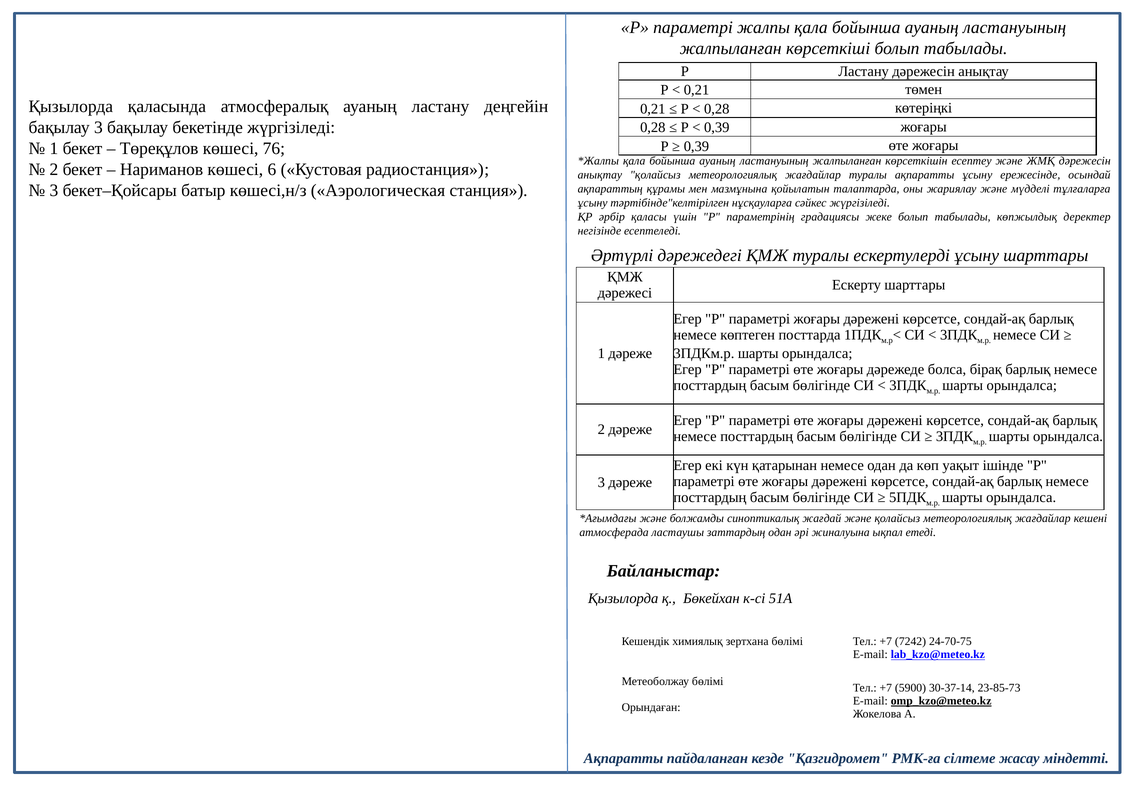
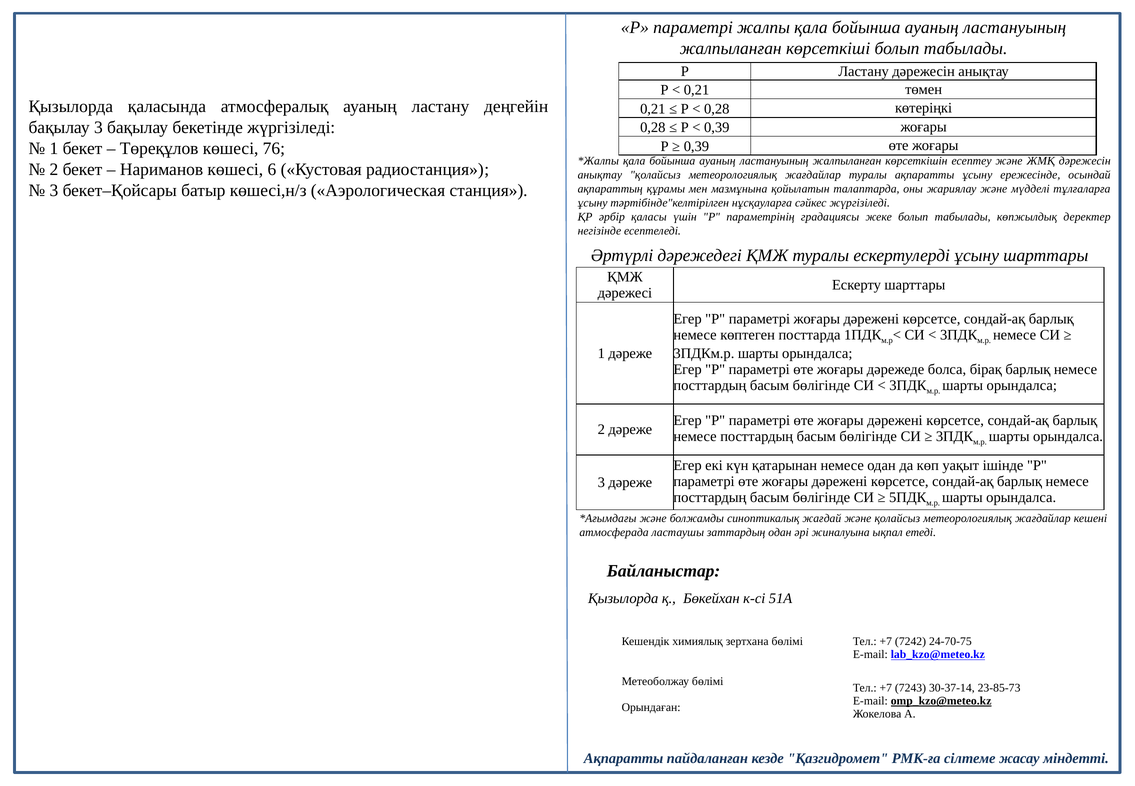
5900: 5900 -> 7243
